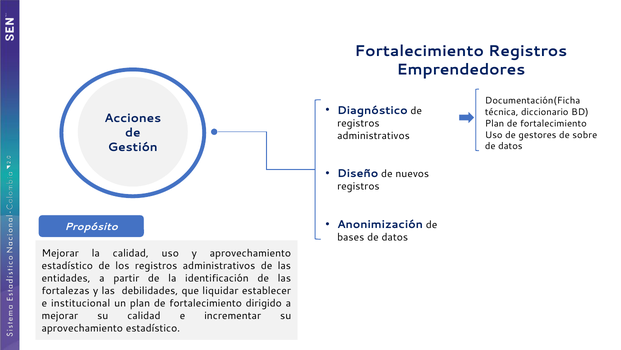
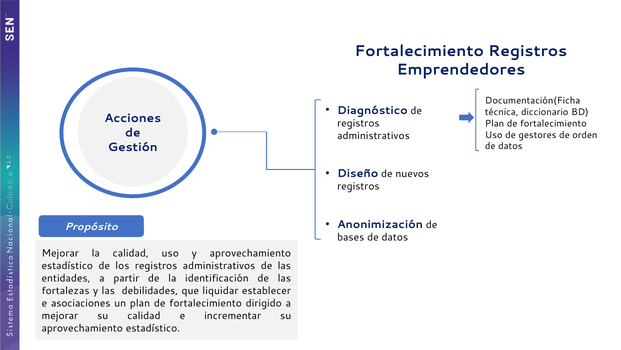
sobre: sobre -> orden
institucional: institucional -> asociaciones
